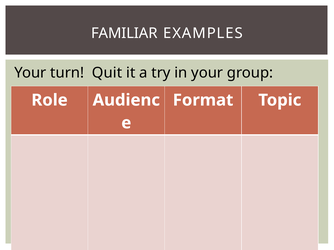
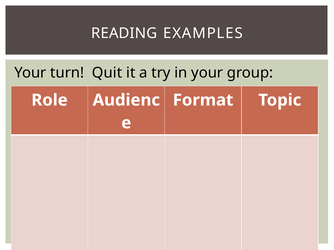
FAMILIAR: FAMILIAR -> READING
